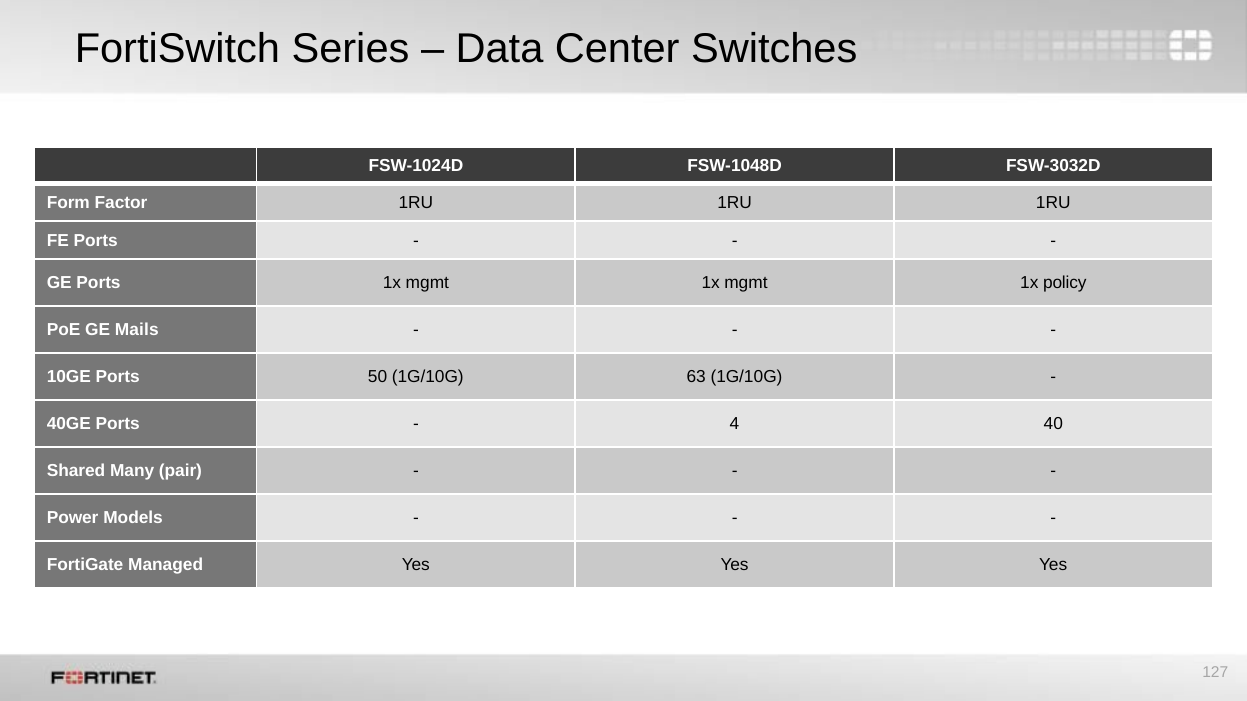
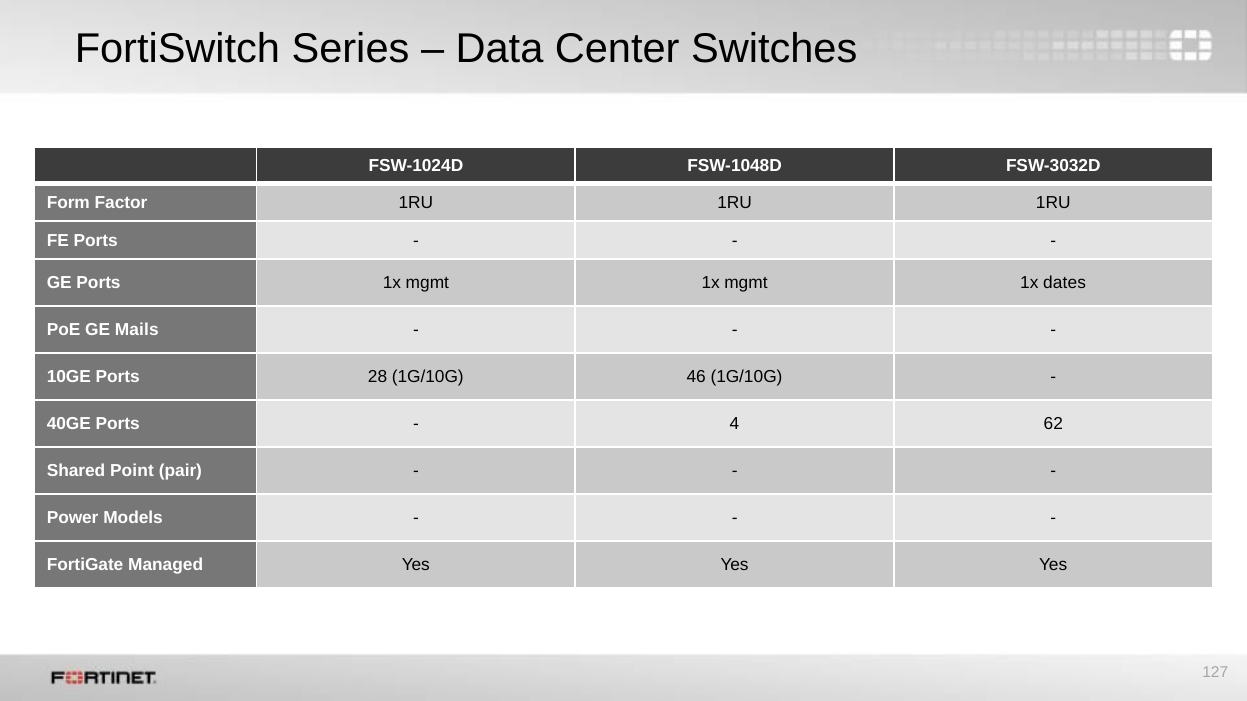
policy: policy -> dates
50: 50 -> 28
63: 63 -> 46
40: 40 -> 62
Many: Many -> Point
